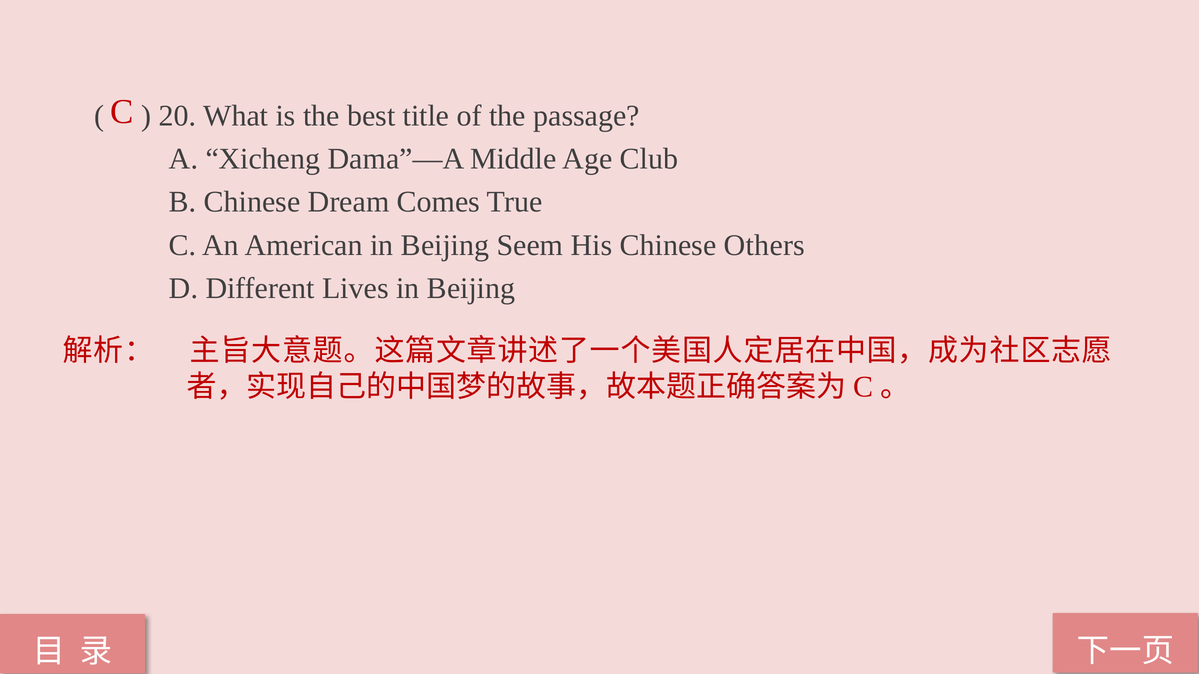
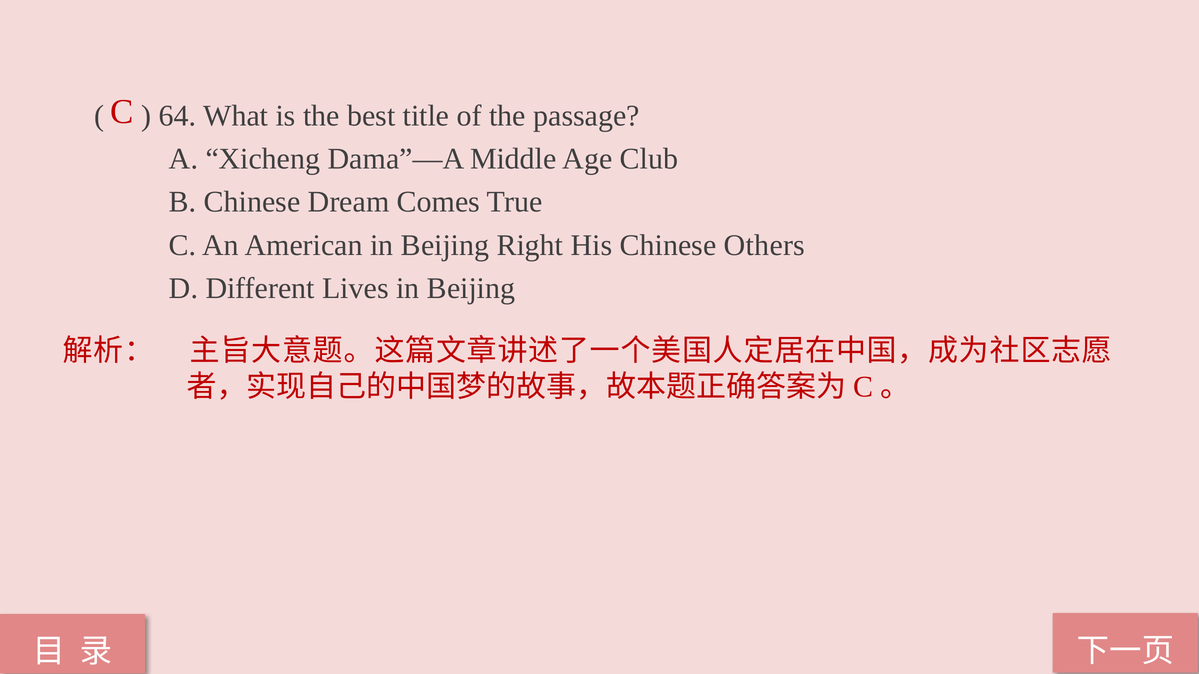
20: 20 -> 64
Seem: Seem -> Right
